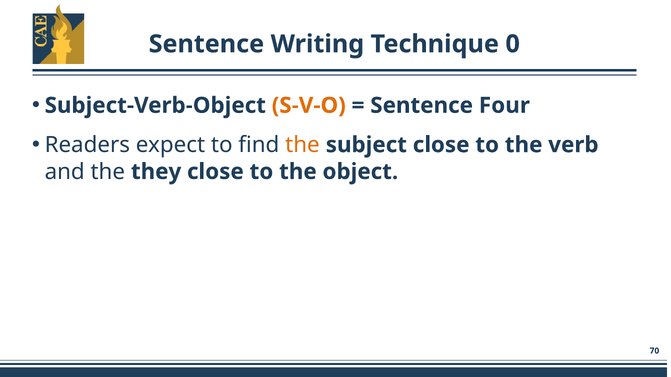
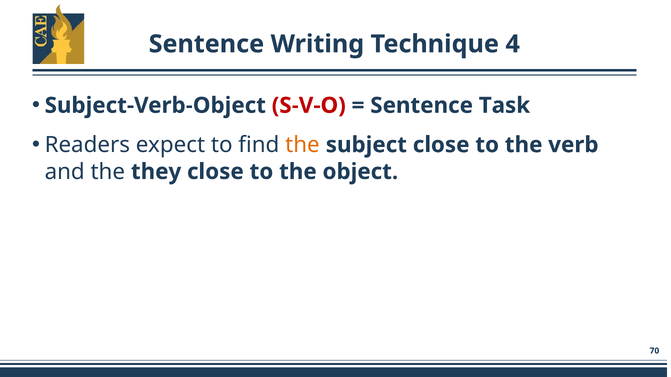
0: 0 -> 4
S-V-O colour: orange -> red
Four: Four -> Task
